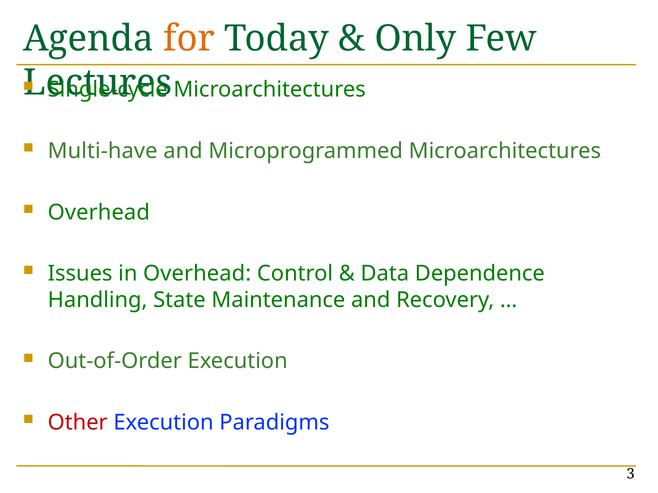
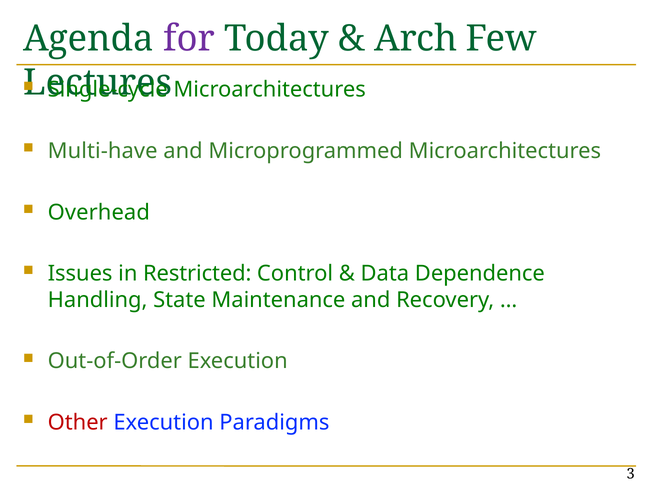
for colour: orange -> purple
Only: Only -> Arch
in Overhead: Overhead -> Restricted
